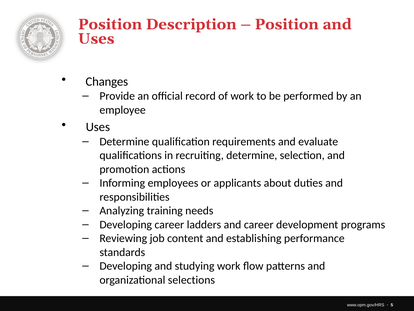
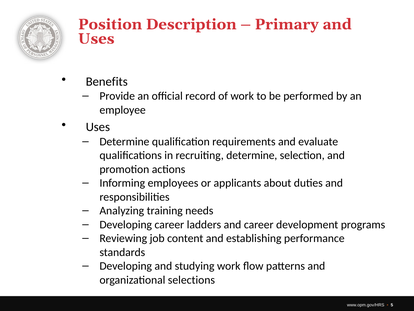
Position at (287, 24): Position -> Primary
Changes: Changes -> Benefits
